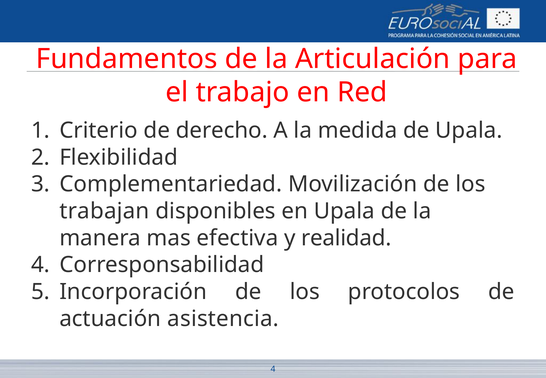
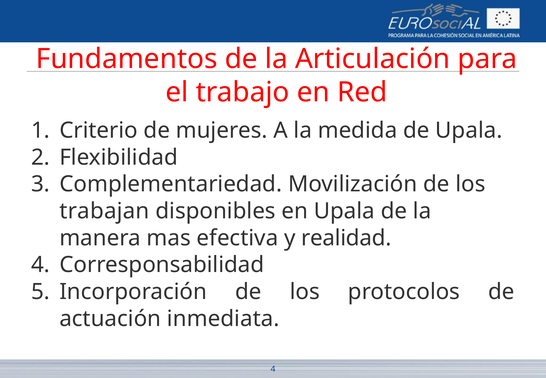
derecho: derecho -> mujeres
asistencia: asistencia -> inmediata
